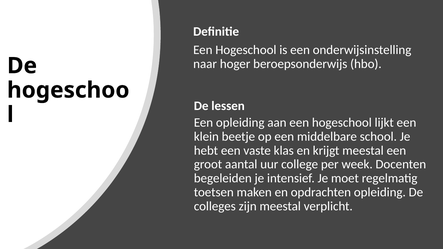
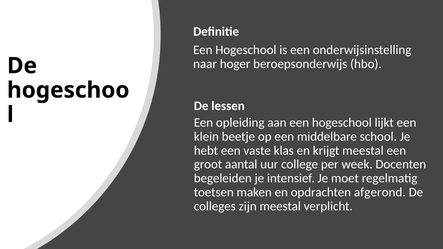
opdrachten opleiding: opleiding -> afgerond
